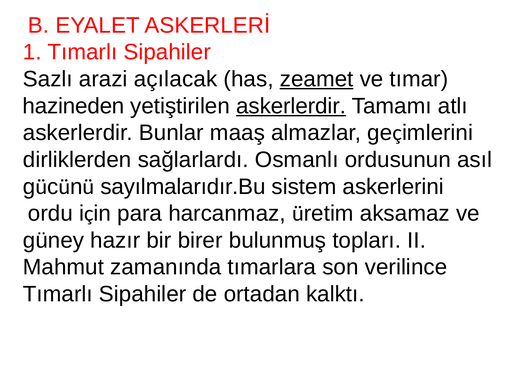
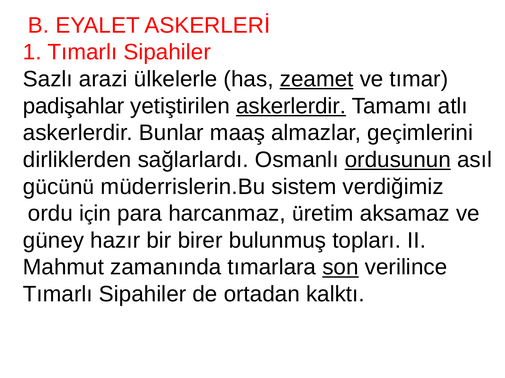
açılacak: açılacak -> ülkelerle
hazineden: hazineden -> padişahlar
ordusunun underline: none -> present
sayılmalarıdır.Bu: sayılmalarıdır.Bu -> müderrislerin.Bu
askerlerini: askerlerini -> verdiğimiz
son underline: none -> present
